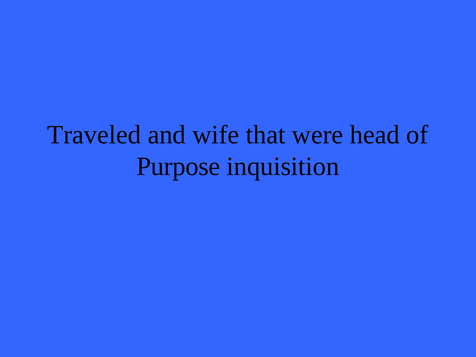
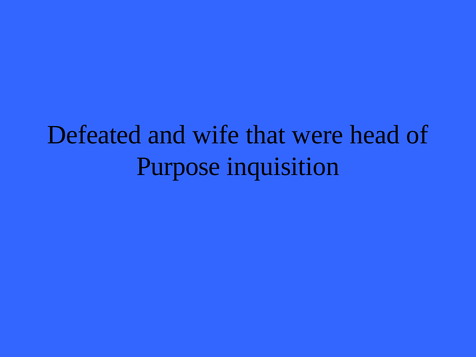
Traveled: Traveled -> Defeated
